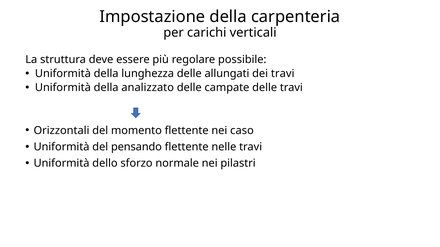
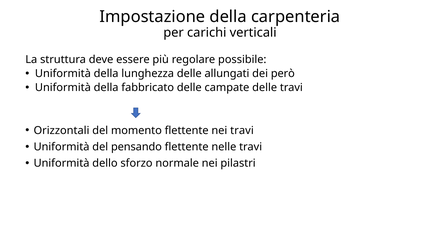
dei travi: travi -> però
analizzato: analizzato -> fabbricato
nei caso: caso -> travi
